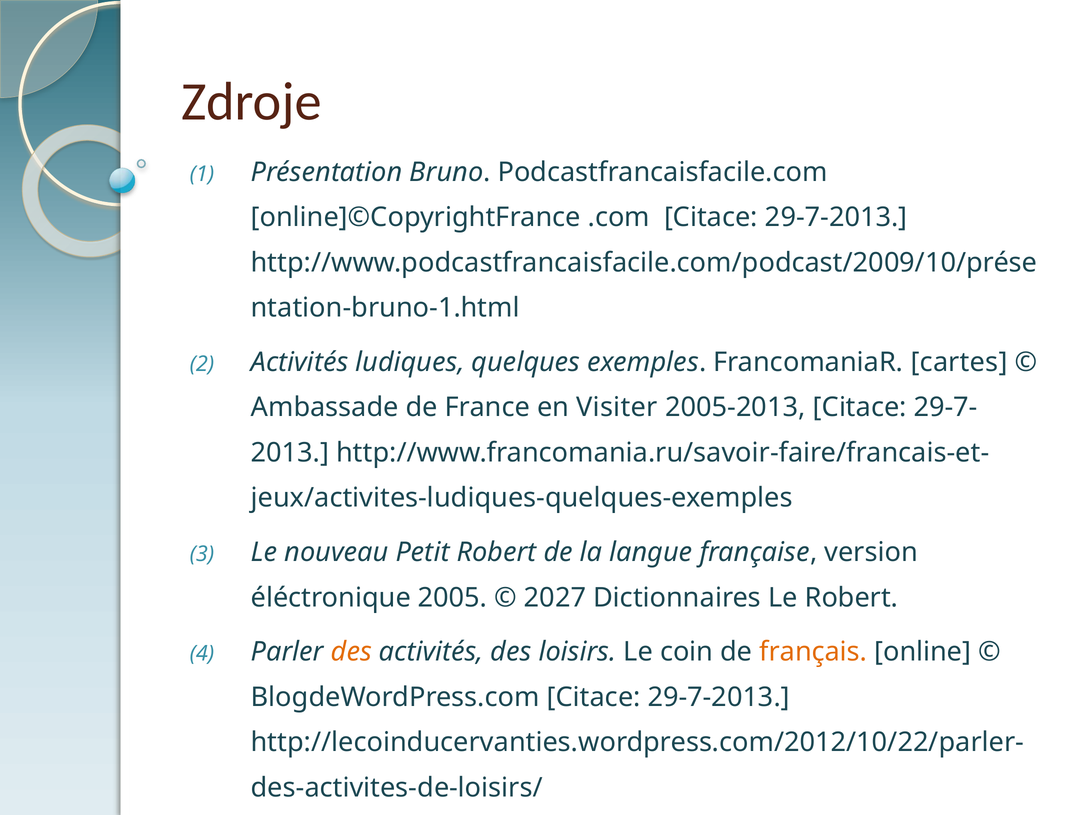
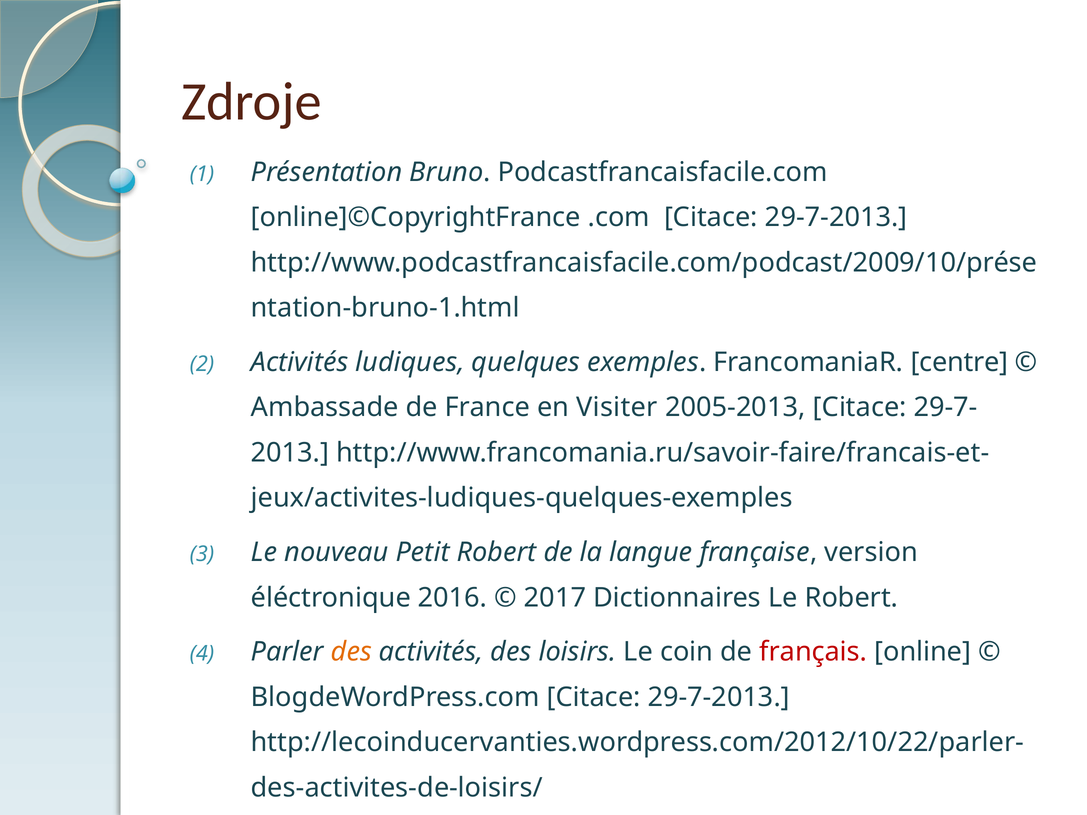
cartes: cartes -> centre
2005: 2005 -> 2016
2027: 2027 -> 2017
français colour: orange -> red
